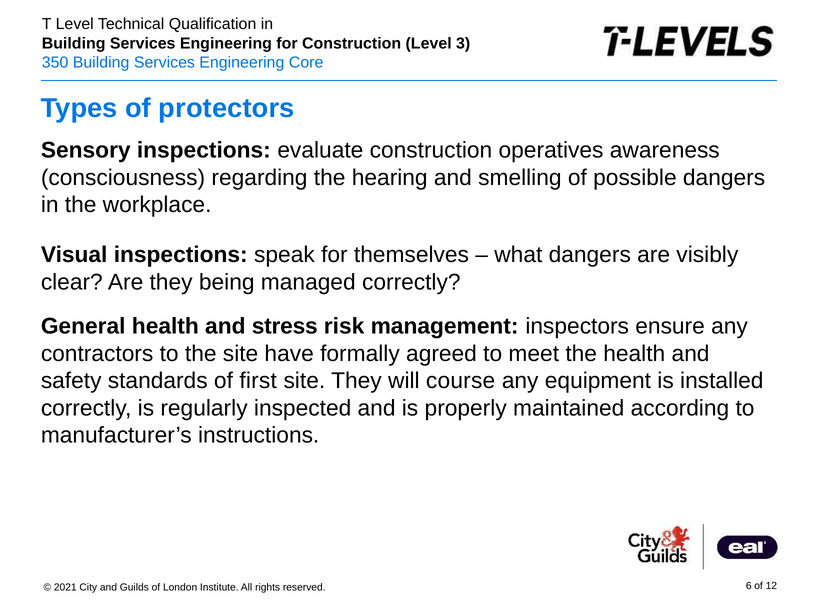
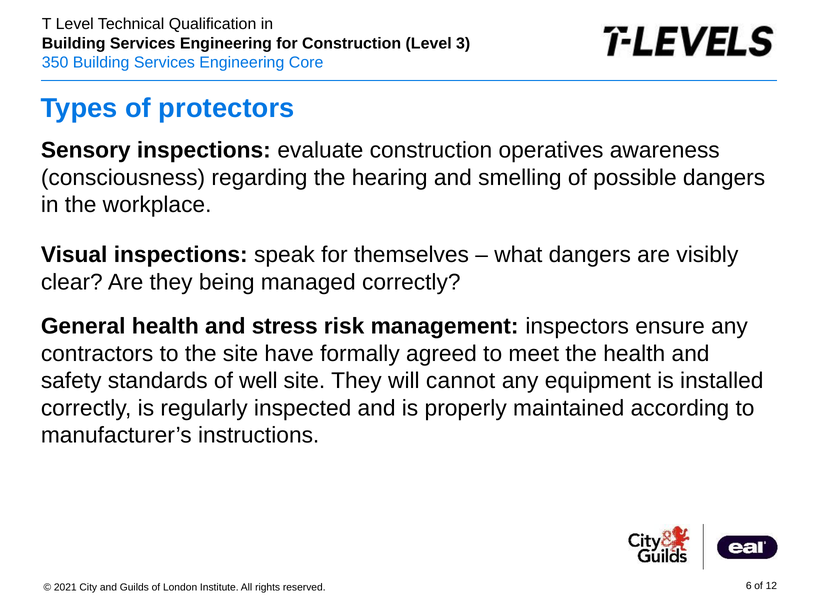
first: first -> well
course: course -> cannot
